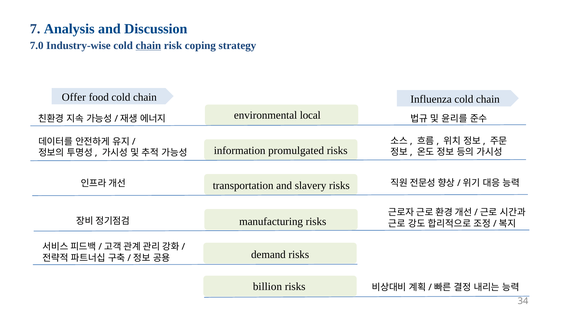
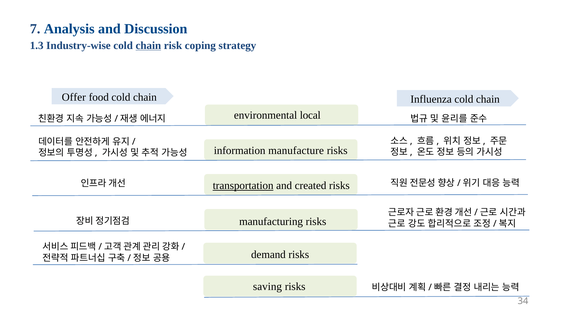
7.0: 7.0 -> 1.3
promulgated: promulgated -> manufacture
transportation underline: none -> present
slavery: slavery -> created
billion: billion -> saving
